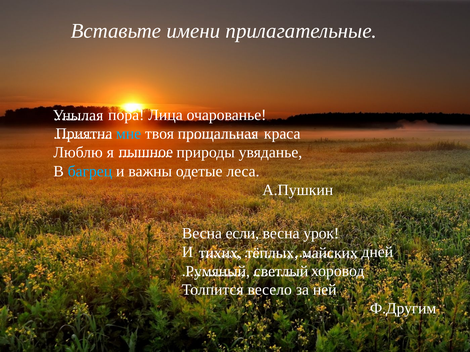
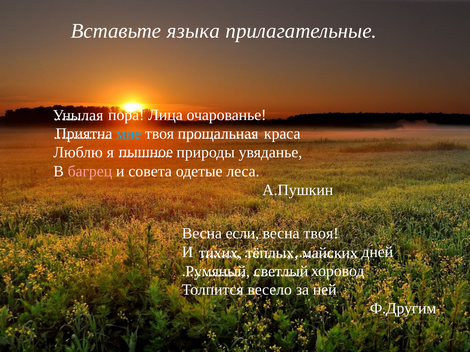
имени: имени -> языка
багрец colour: light blue -> pink
важны: важны -> совета
весна урок: урок -> твоя
